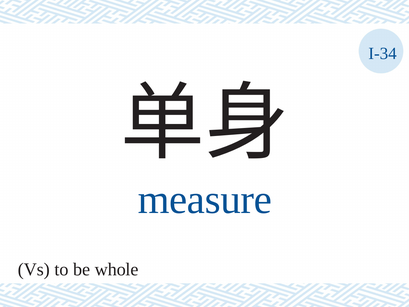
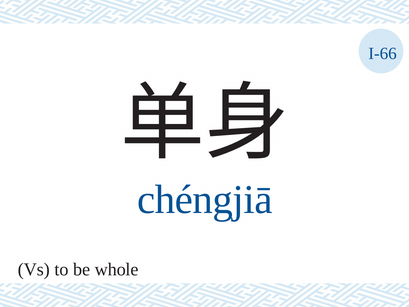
I-34: I-34 -> I-66
measure: measure -> chéngjiā
